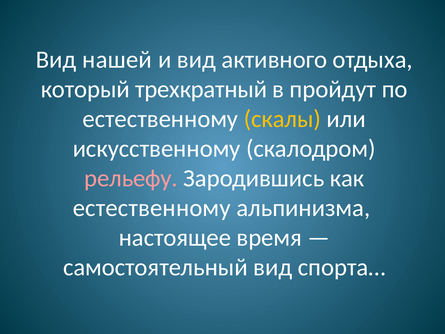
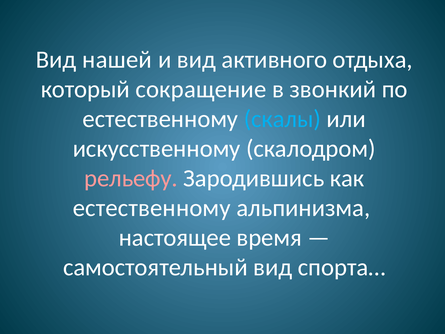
трехкратный: трехкратный -> сокращение
пройдут: пройдут -> звонкий
скалы colour: yellow -> light blue
